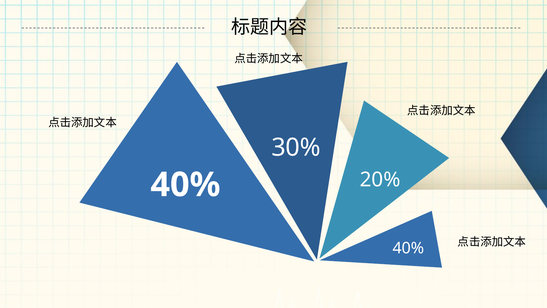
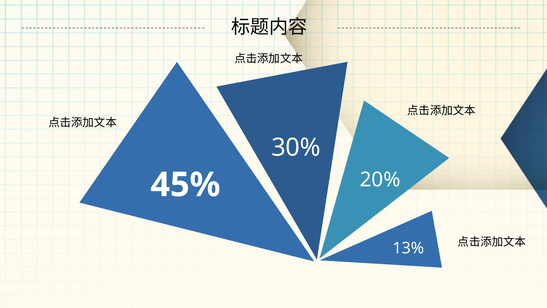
40% at (185, 185): 40% -> 45%
40% at (408, 248): 40% -> 13%
